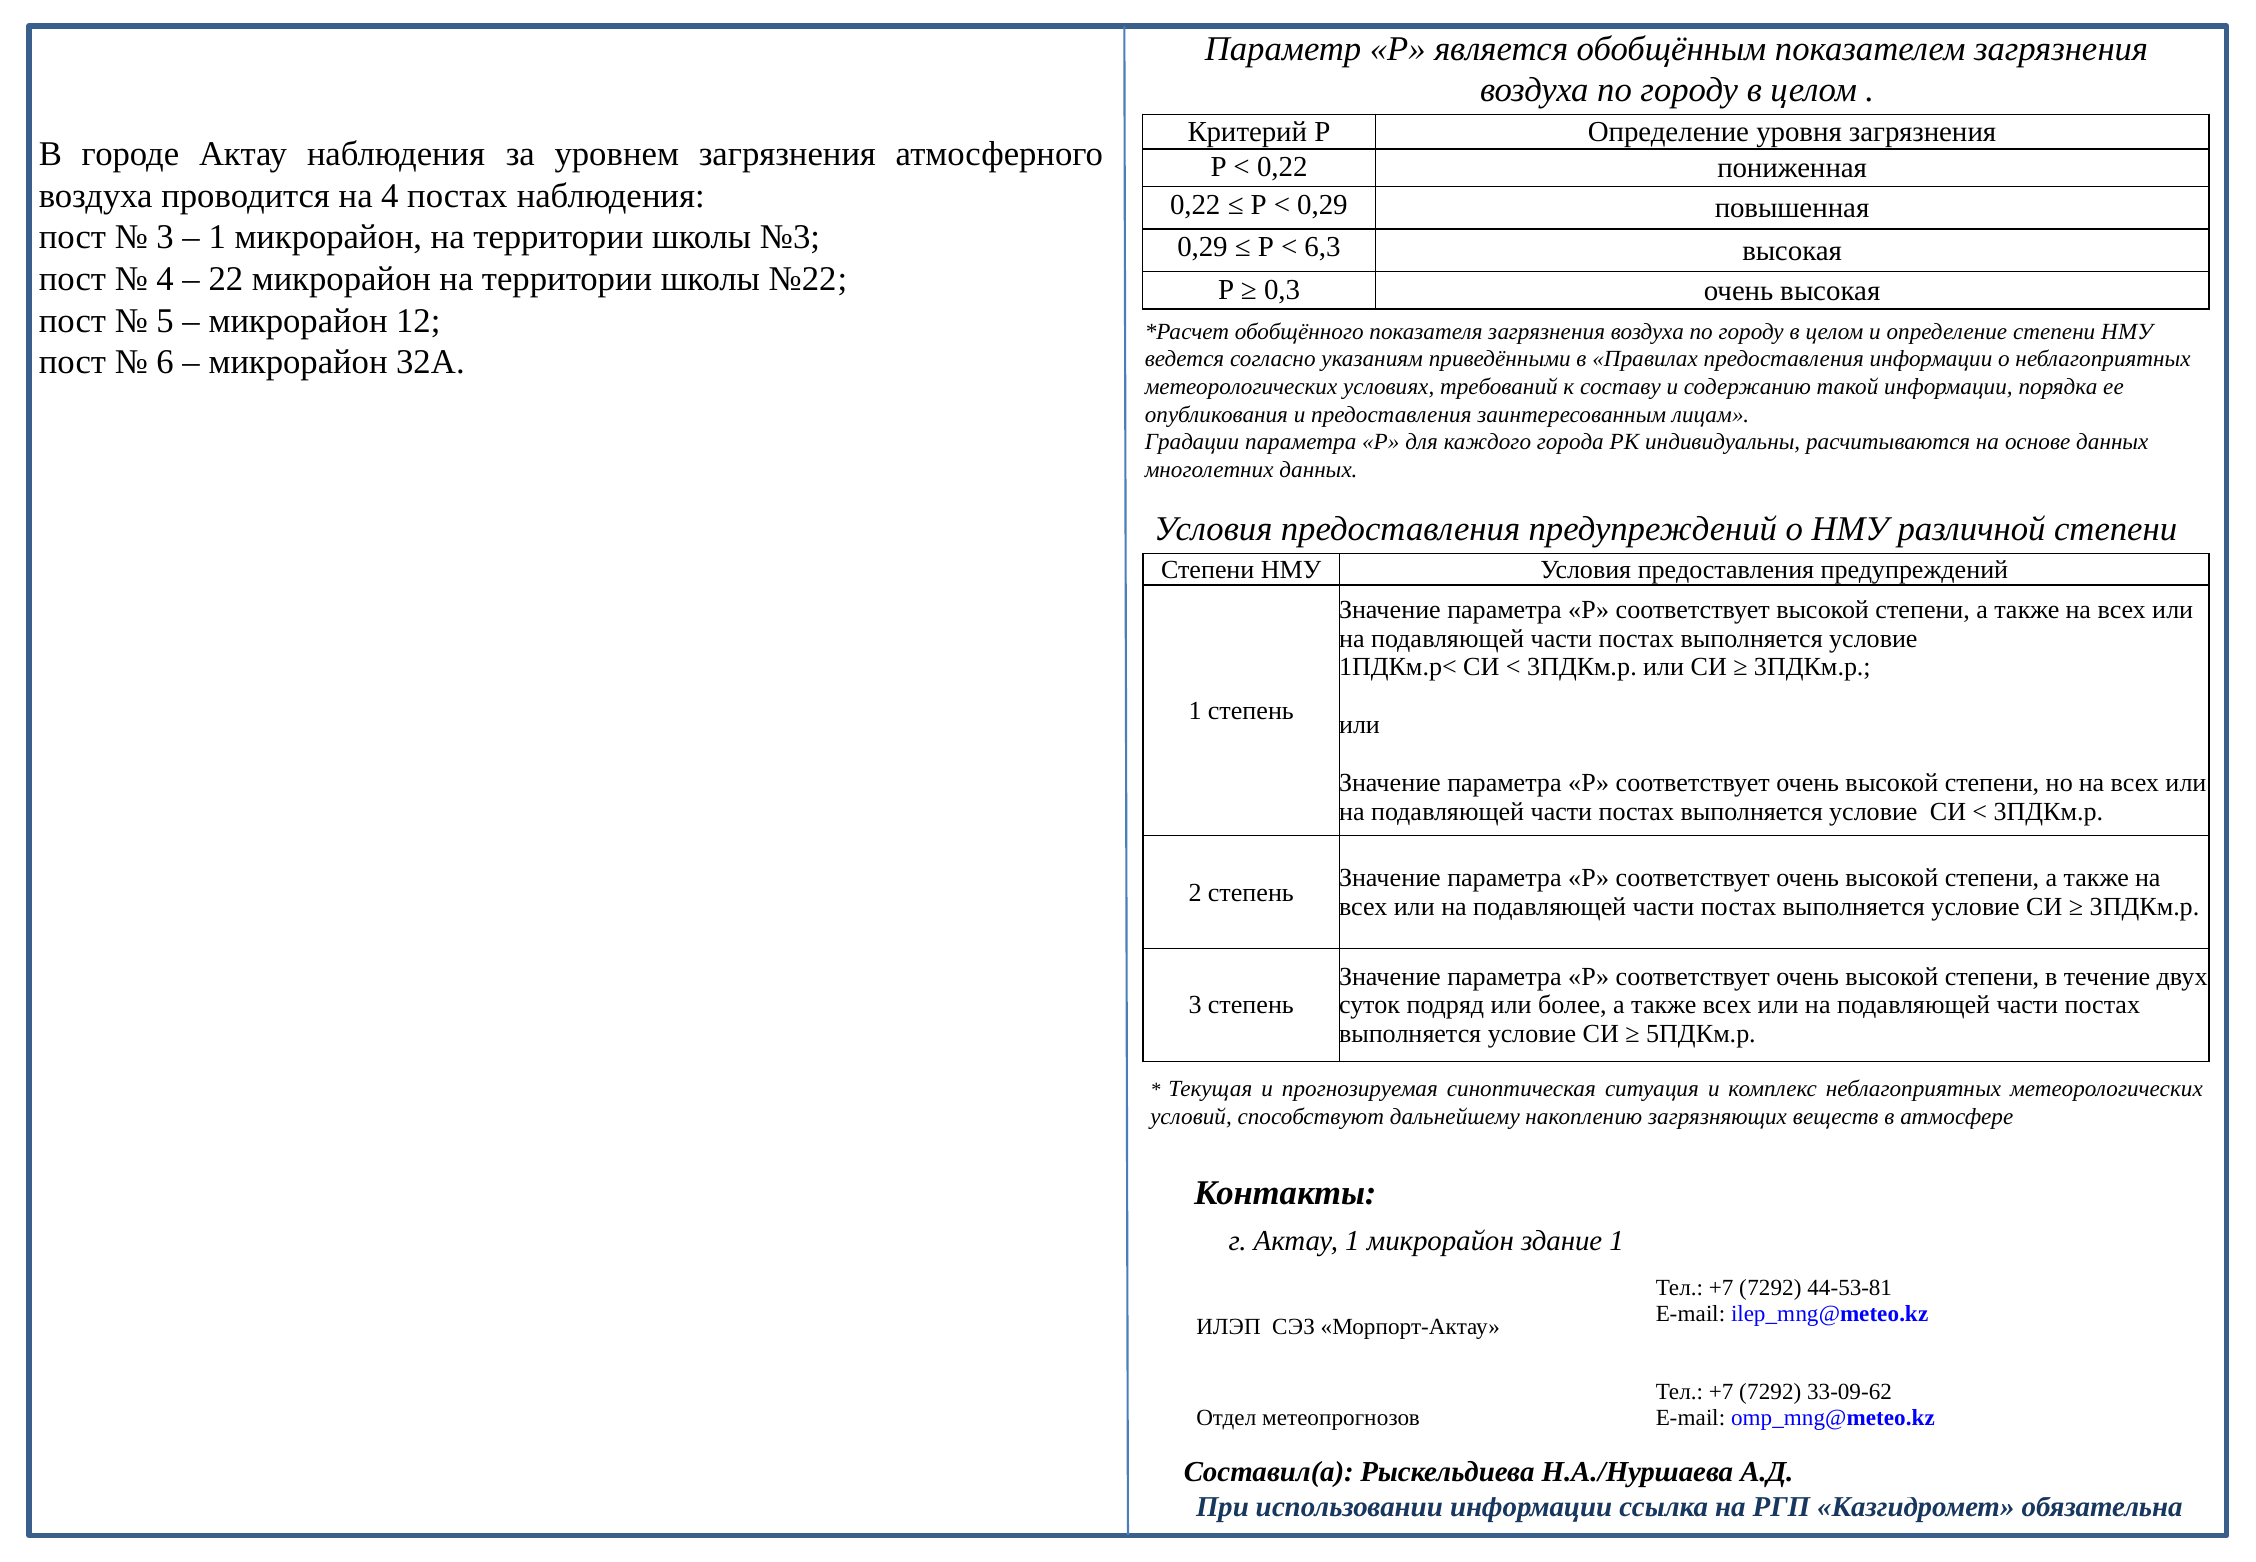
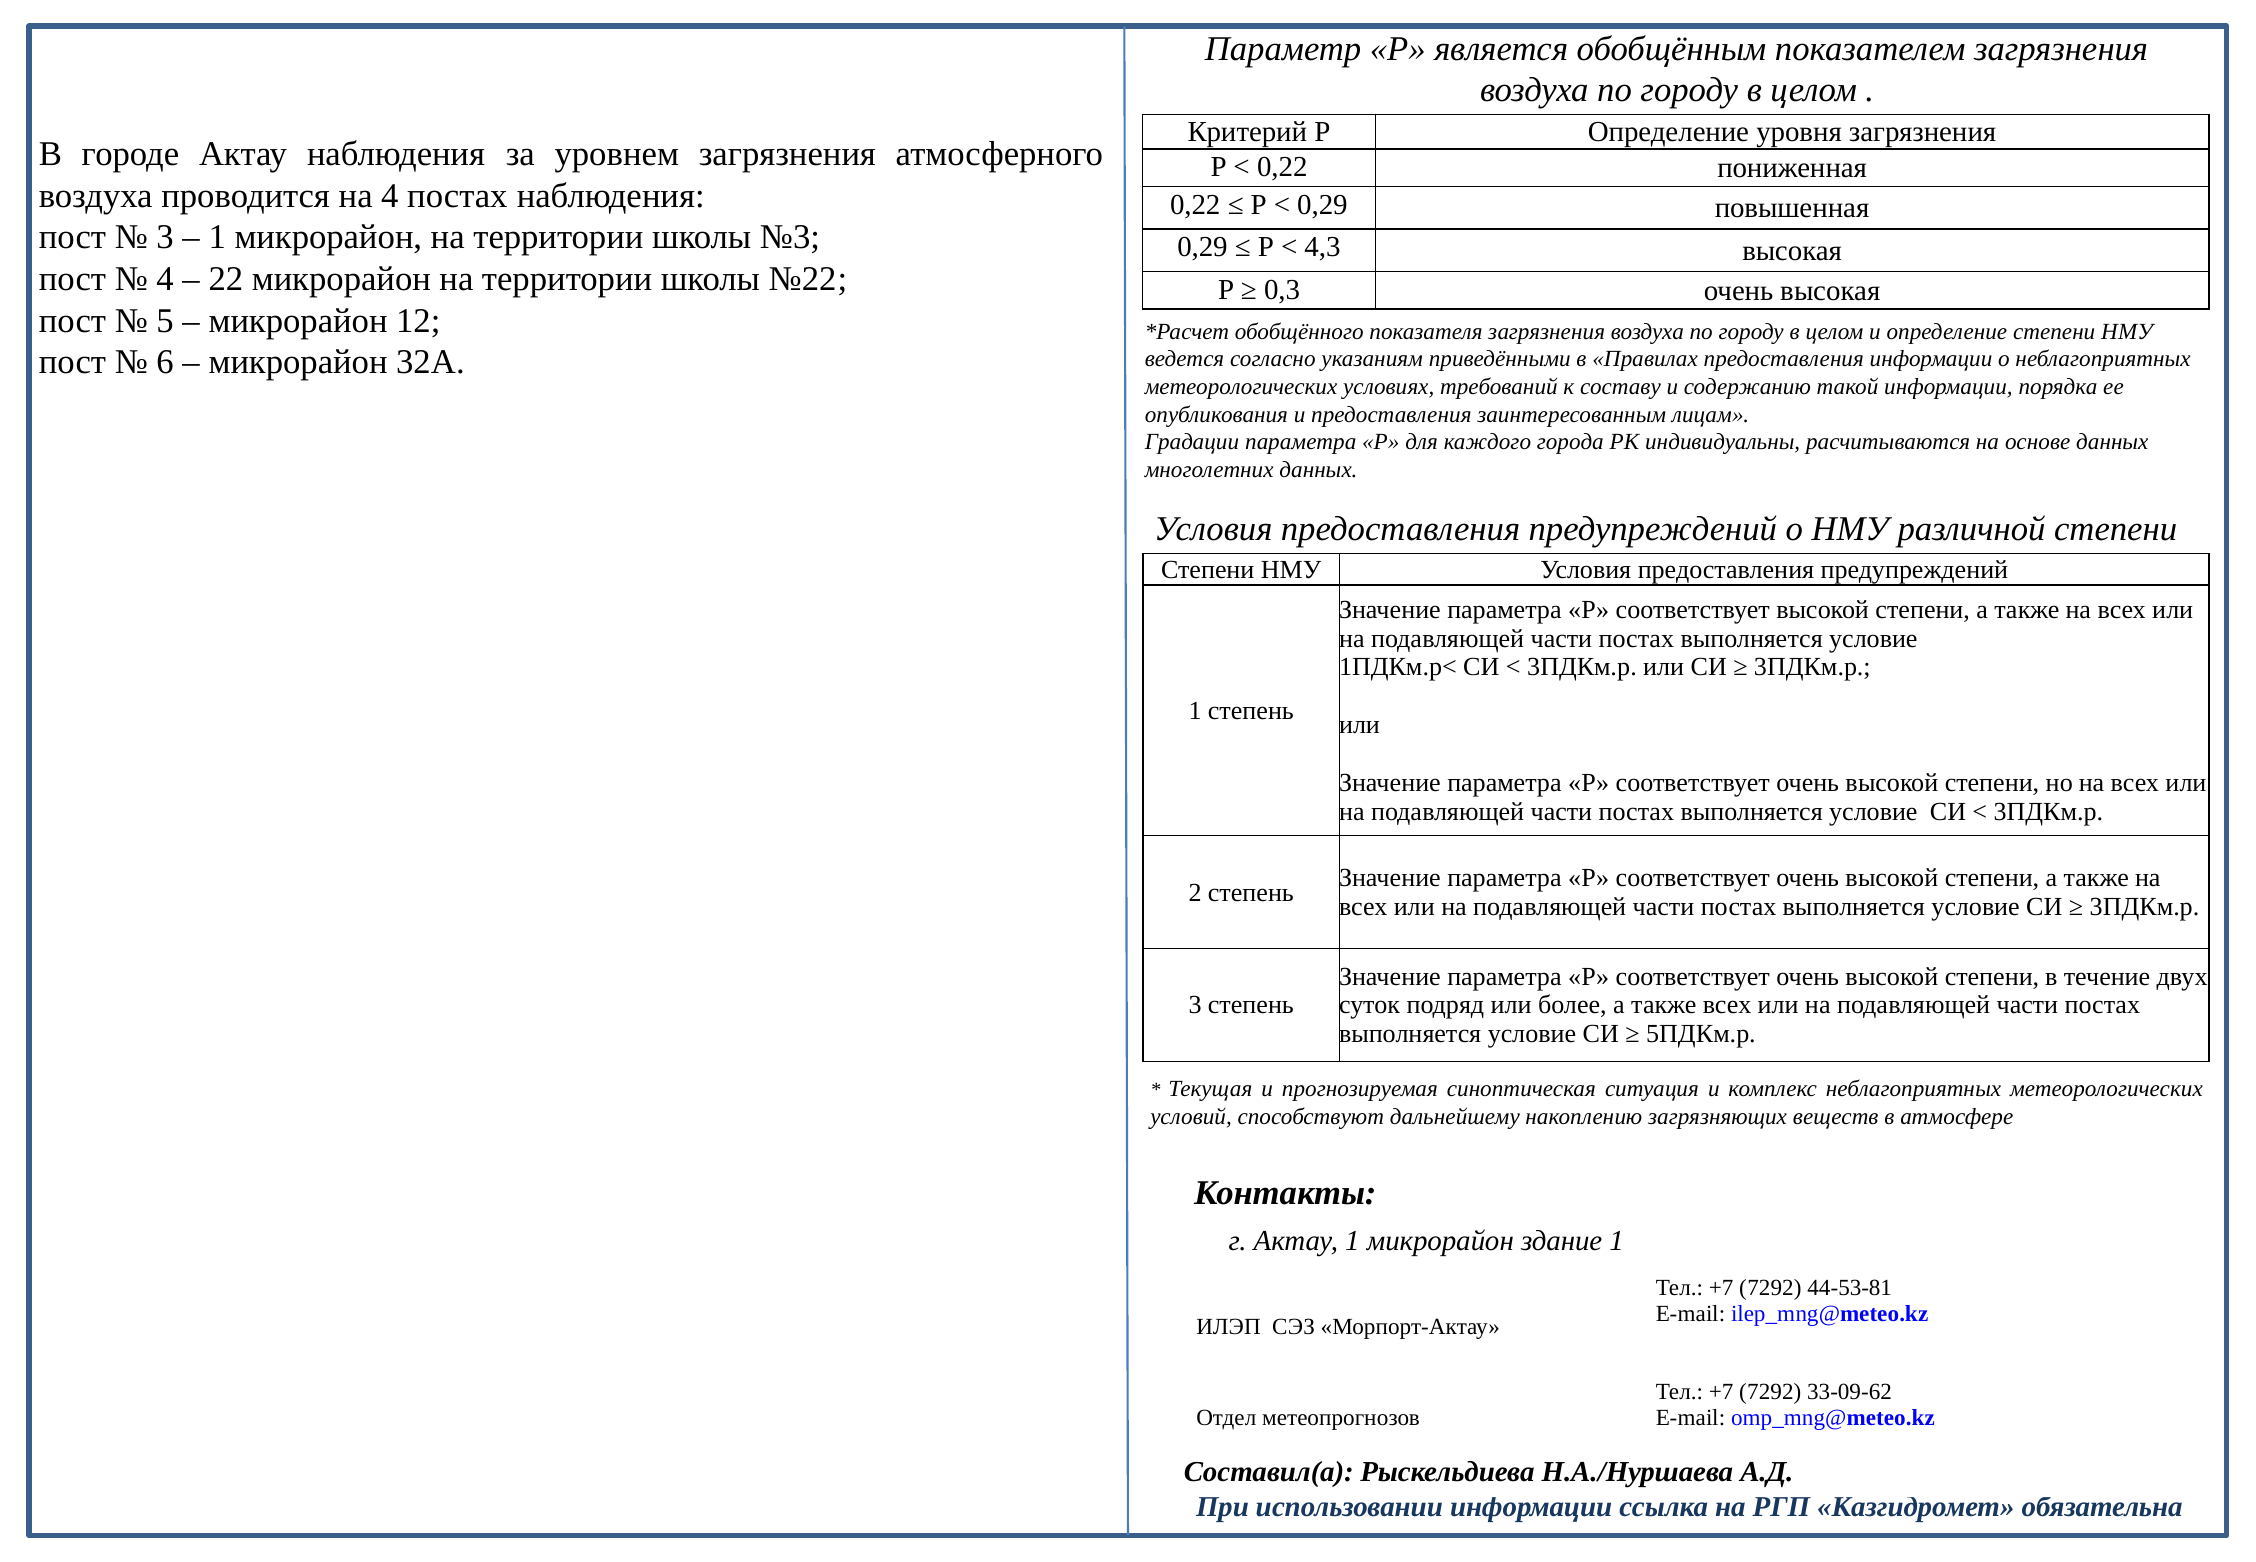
6,3: 6,3 -> 4,3
